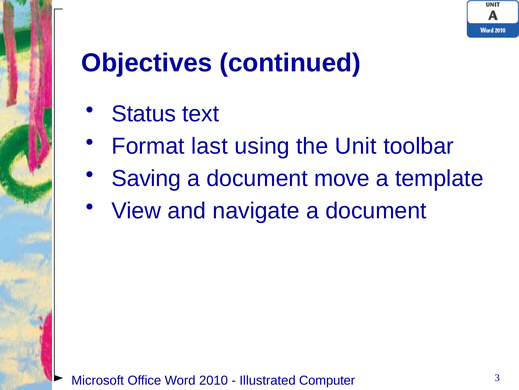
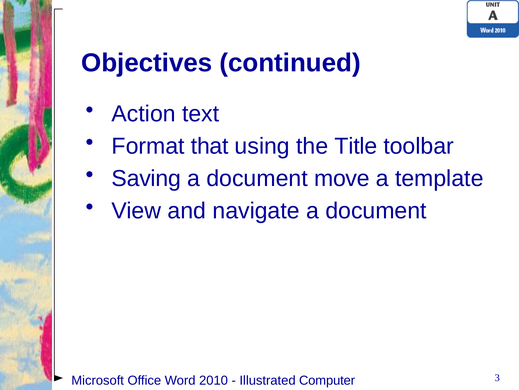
Status: Status -> Action
last: last -> that
Unit: Unit -> Title
